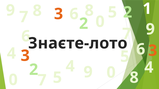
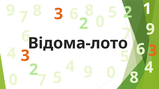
Знаєте-лото: Знаєте-лото -> Відома-лото
